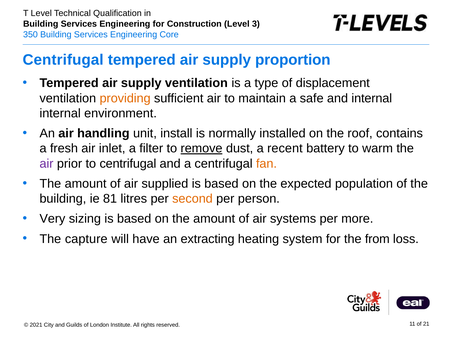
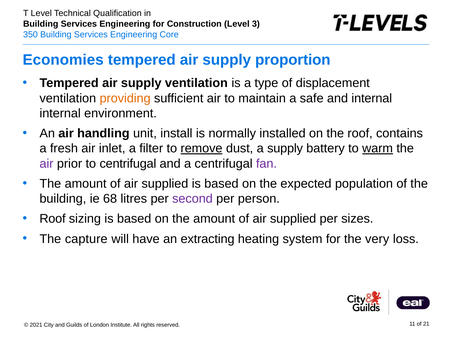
Centrifugal at (63, 60): Centrifugal -> Economies
a recent: recent -> supply
warm underline: none -> present
fan colour: orange -> purple
81: 81 -> 68
second colour: orange -> purple
Very at (52, 219): Very -> Roof
systems at (293, 219): systems -> supplied
more: more -> sizes
from: from -> very
